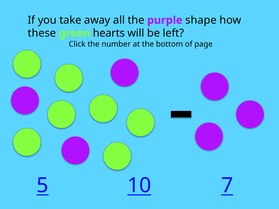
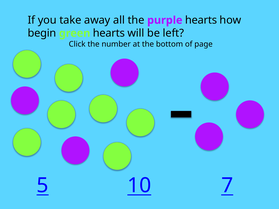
purple shape: shape -> hearts
these: these -> begin
